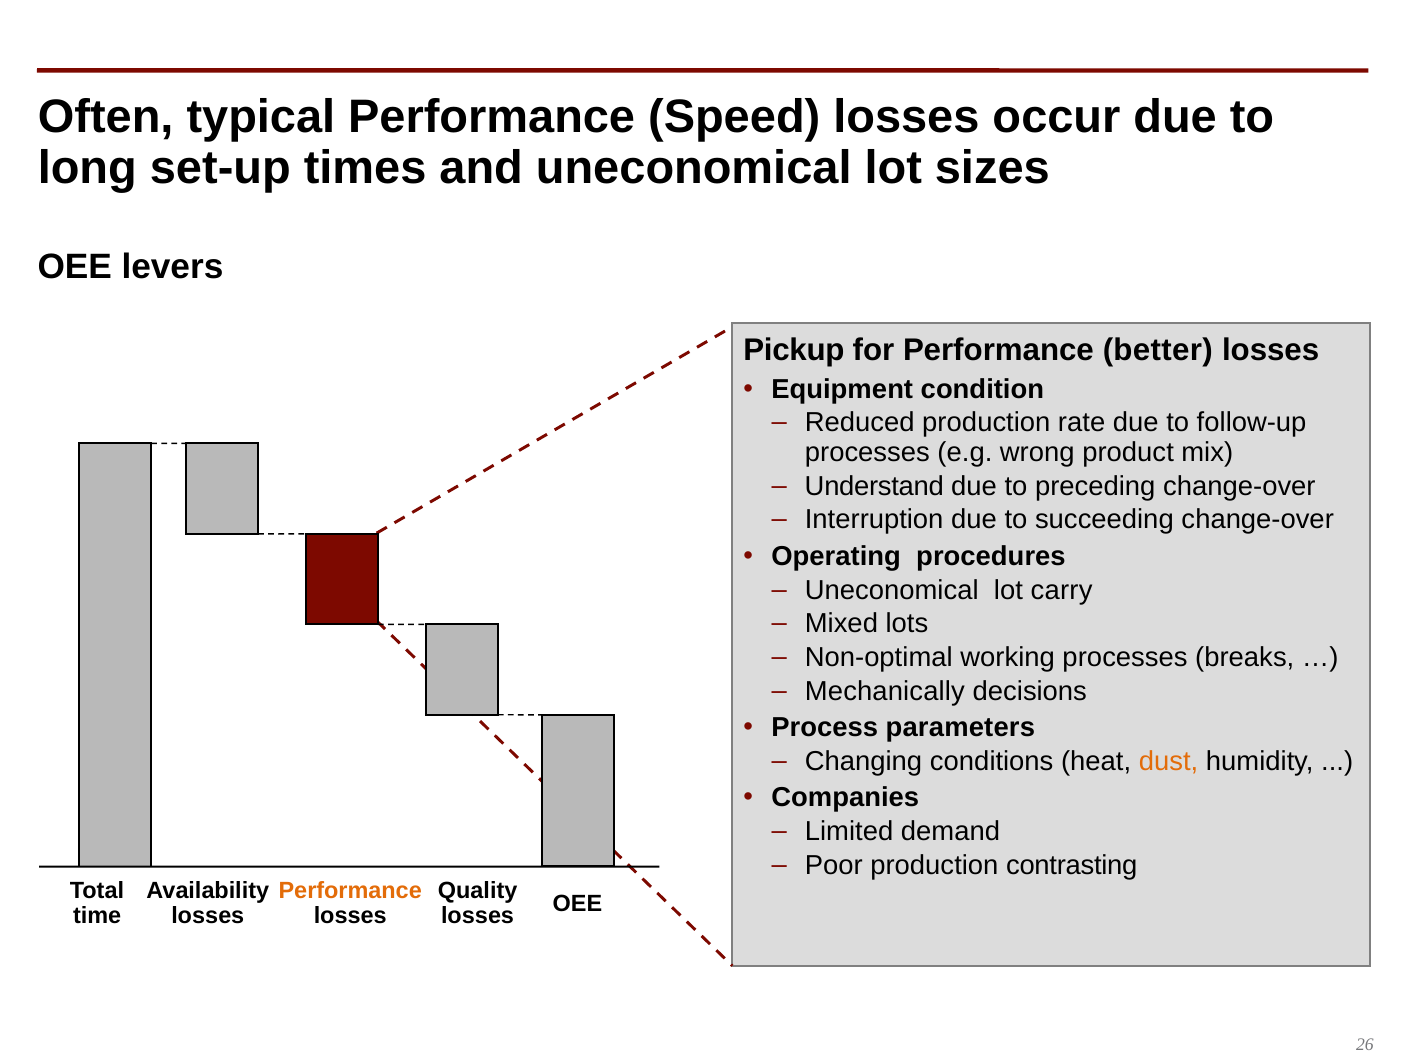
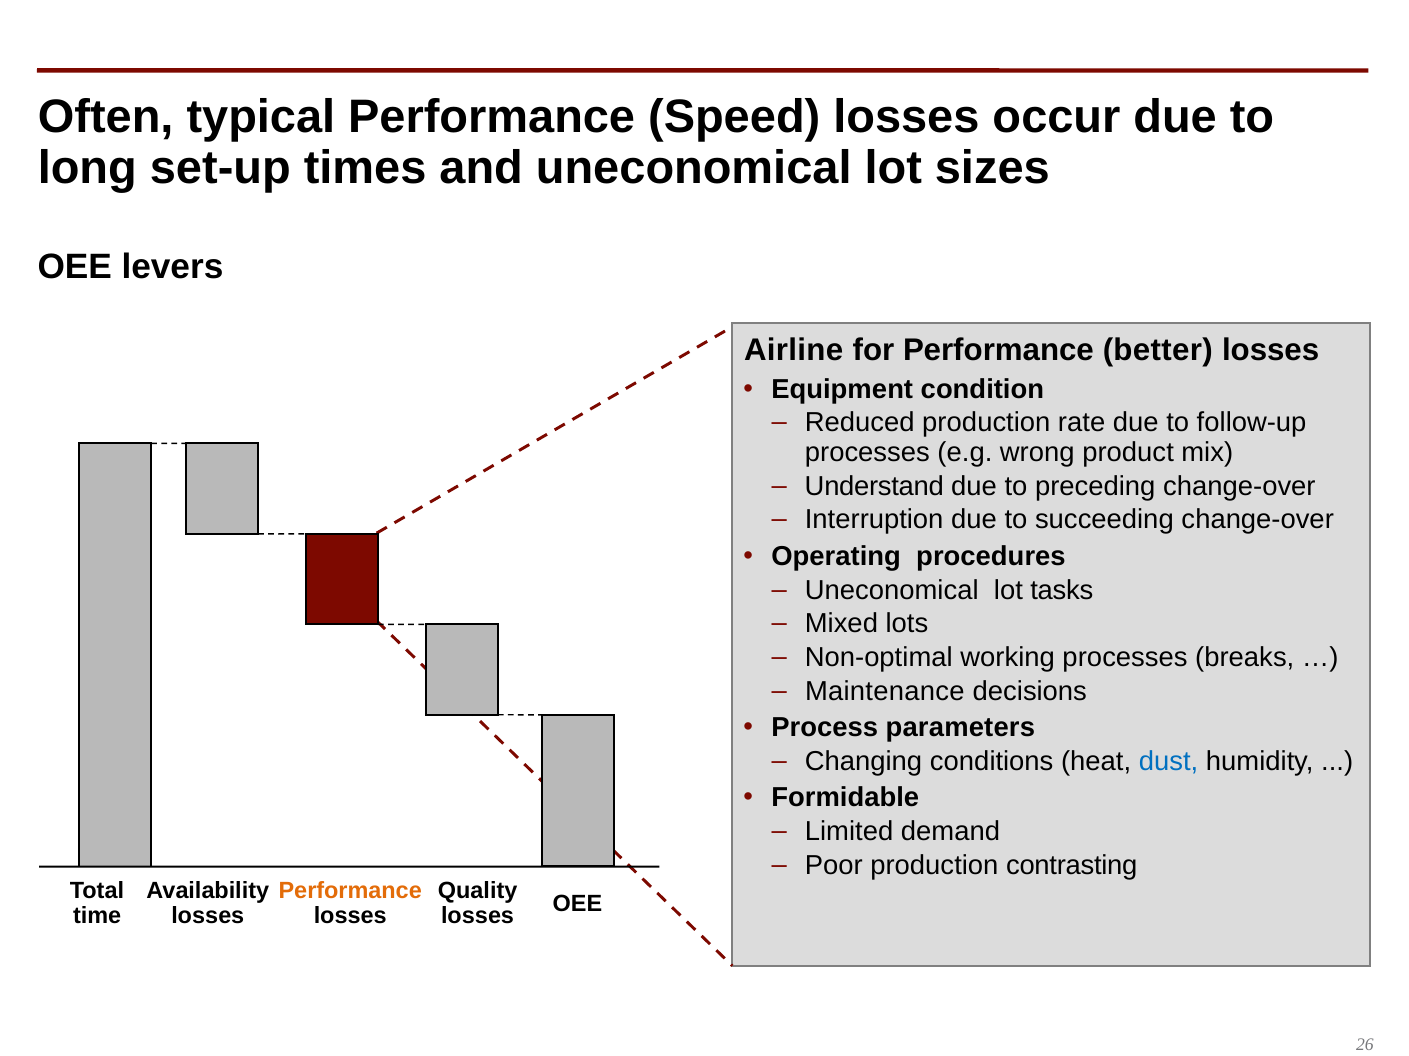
Pickup: Pickup -> Airline
carry: carry -> tasks
Mechanically: Mechanically -> Maintenance
dust colour: orange -> blue
Companies: Companies -> Formidable
